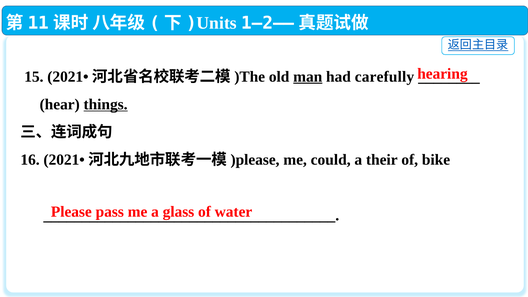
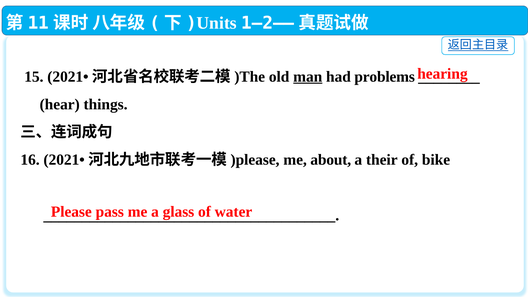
carefully: carefully -> problems
things underline: present -> none
could: could -> about
